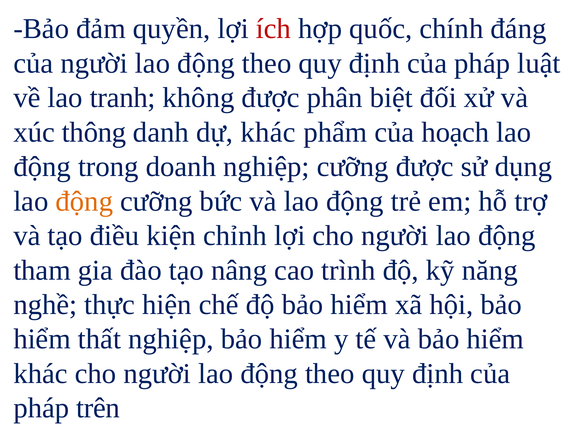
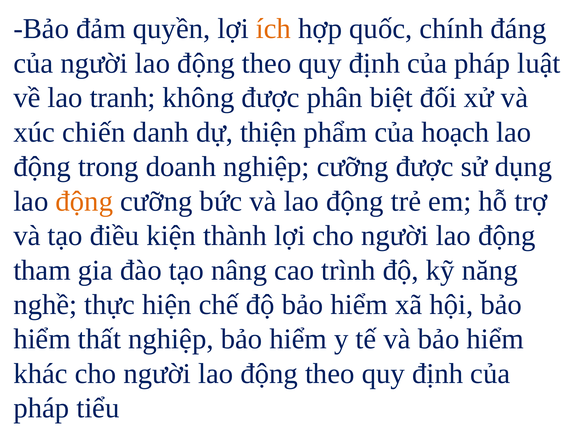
ích colour: red -> orange
thông: thông -> chiến
dự khác: khác -> thiện
chỉnh: chỉnh -> thành
trên: trên -> tiểu
